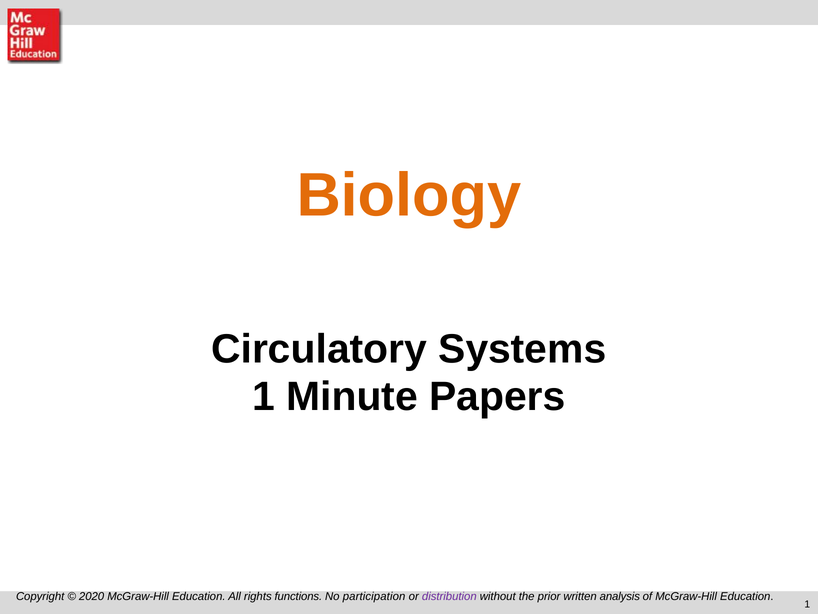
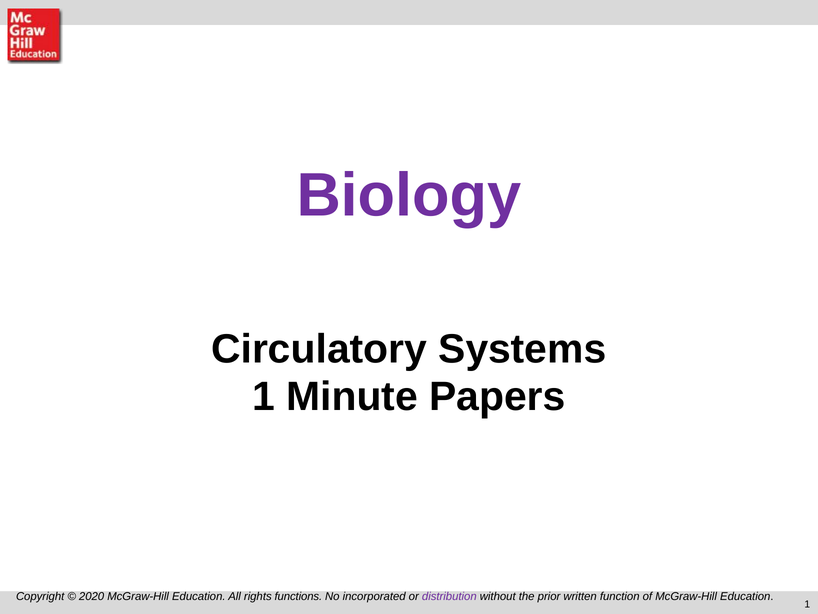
Biology colour: orange -> purple
participation: participation -> incorporated
analysis: analysis -> function
